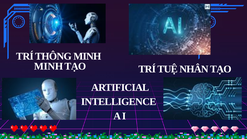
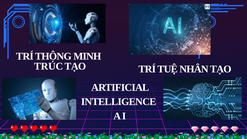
MINH at (49, 66): MINH -> TRÚC
